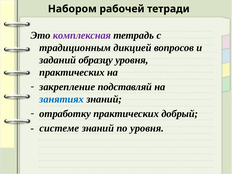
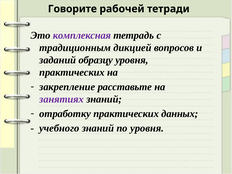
Набором: Набором -> Говорите
подставляй: подставляй -> расставьте
занятиях colour: blue -> purple
добрый: добрый -> данных
системе: системе -> учебного
